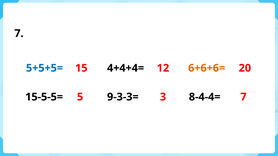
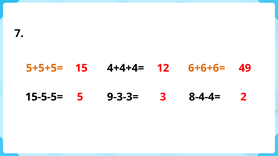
5+5+5= colour: blue -> orange
20: 20 -> 49
3 7: 7 -> 2
